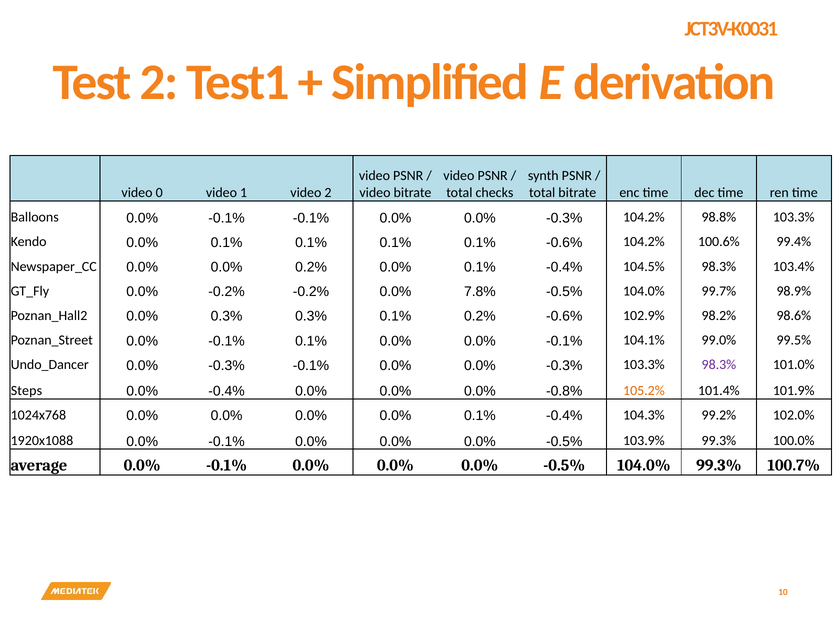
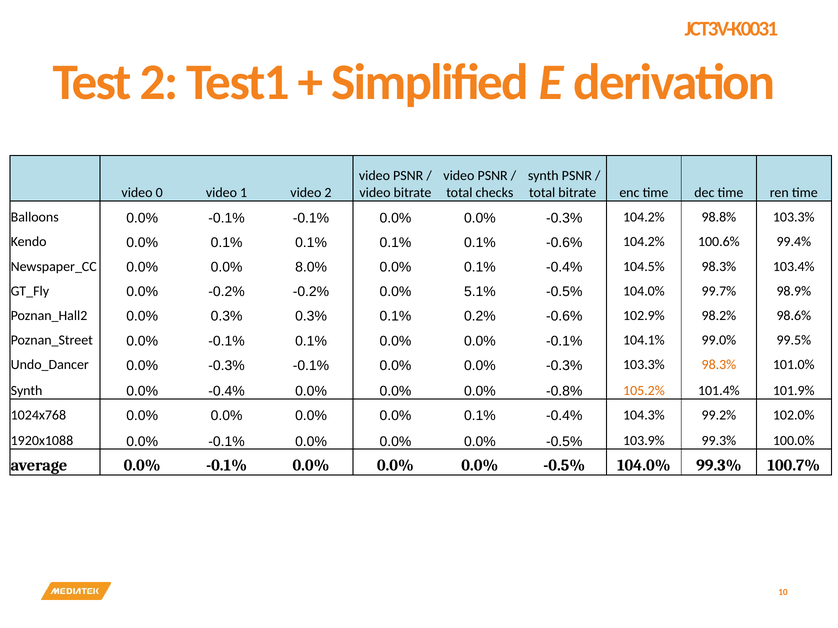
0.0% 0.2%: 0.2% -> 8.0%
7.8%: 7.8% -> 5.1%
98.3% at (719, 365) colour: purple -> orange
Steps at (26, 391): Steps -> Synth
